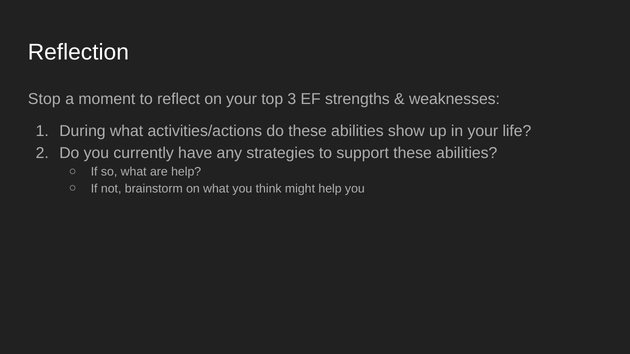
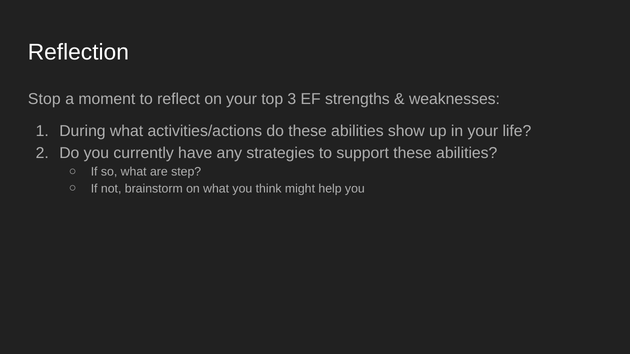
are help: help -> step
